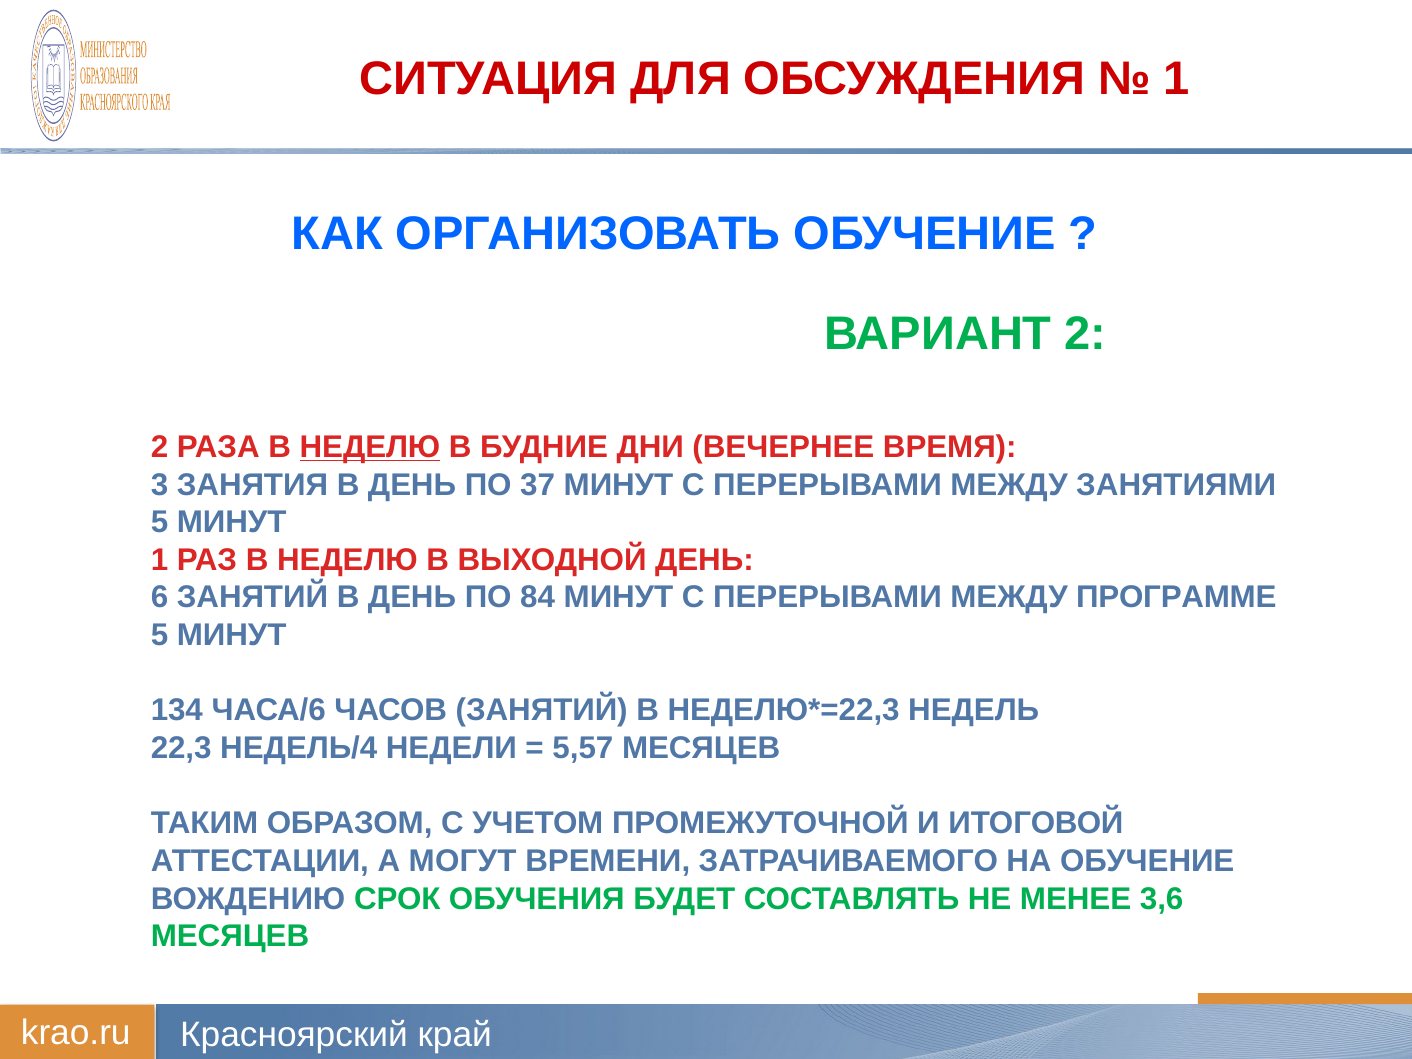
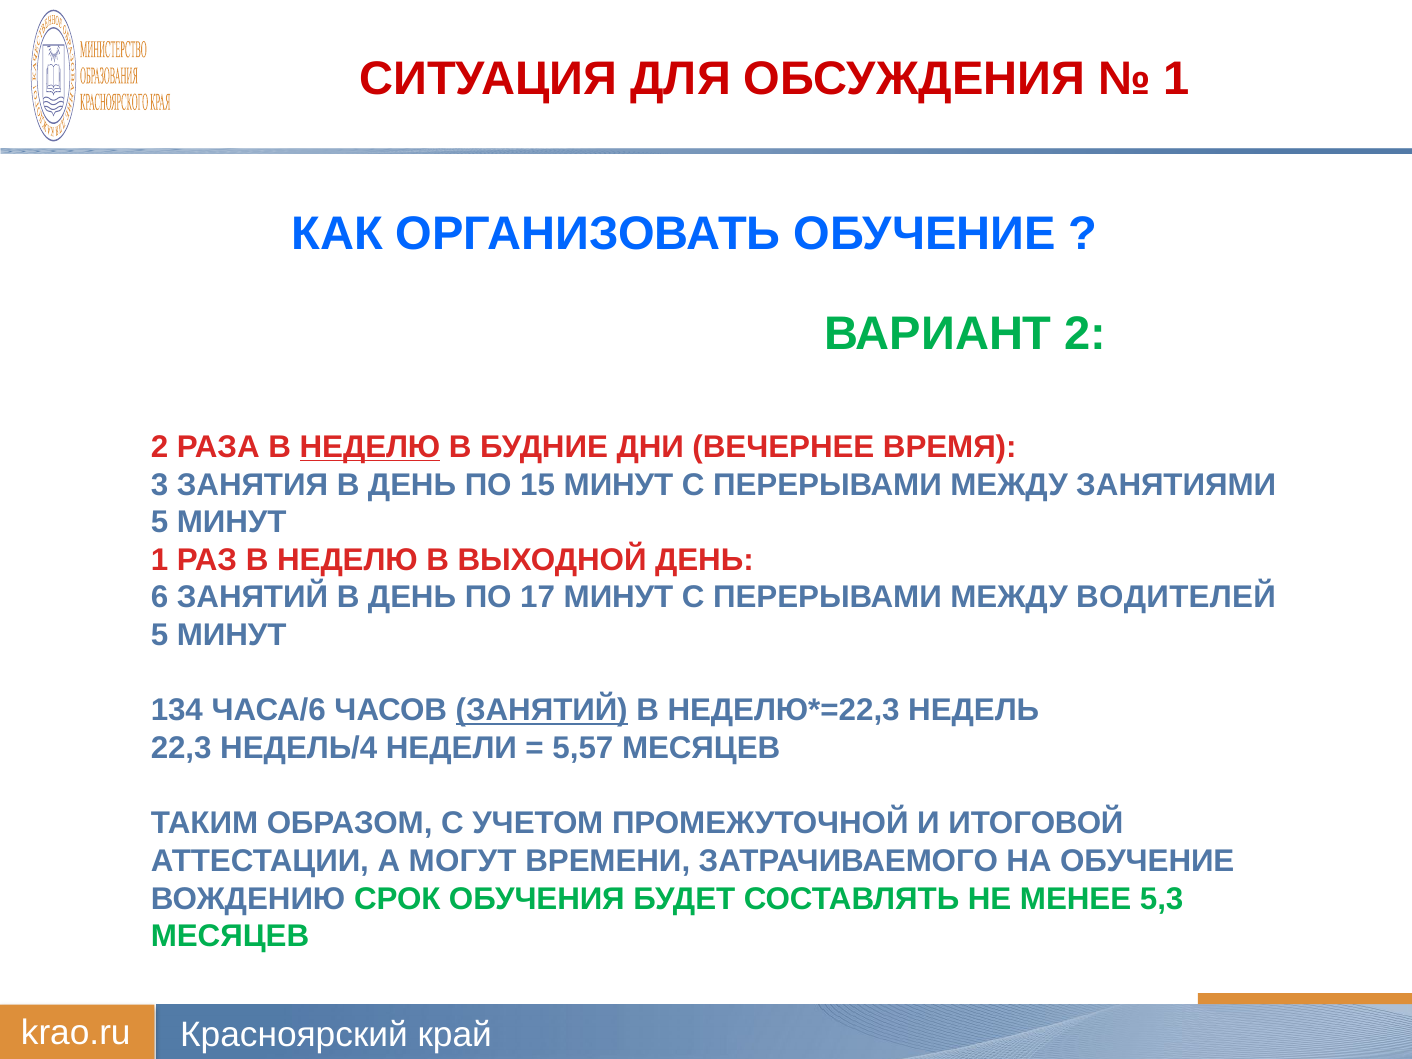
37: 37 -> 15
84: 84 -> 17
ПРОГРАММЕ: ПРОГРАММЕ -> ВОДИТЕЛЕЙ
ЗАНЯТИЙ at (542, 710) underline: none -> present
3,6: 3,6 -> 5,3
